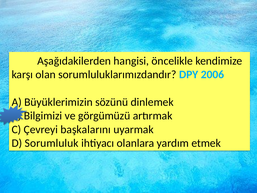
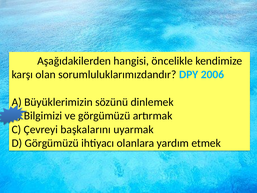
D Sorumluluk: Sorumluluk -> Görgümüzü
